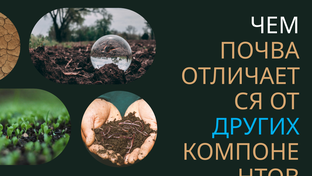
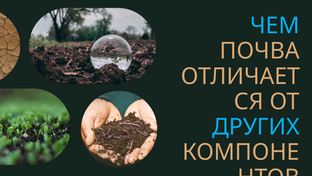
ЧЕМ colour: white -> light blue
